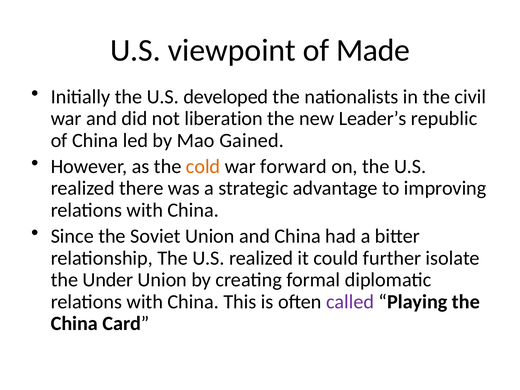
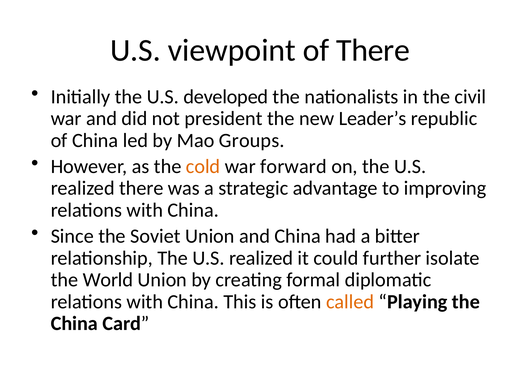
of Made: Made -> There
liberation: liberation -> president
Gained: Gained -> Groups
Under: Under -> World
called colour: purple -> orange
